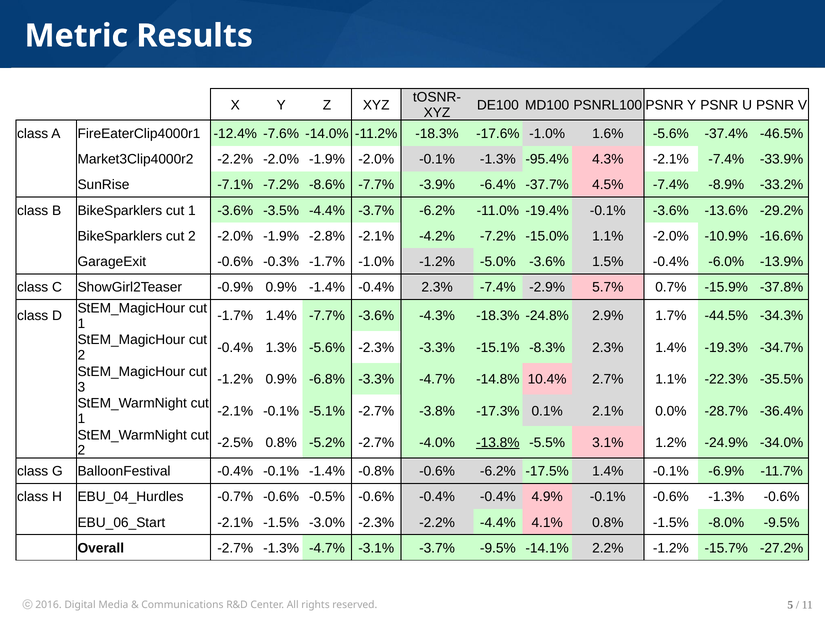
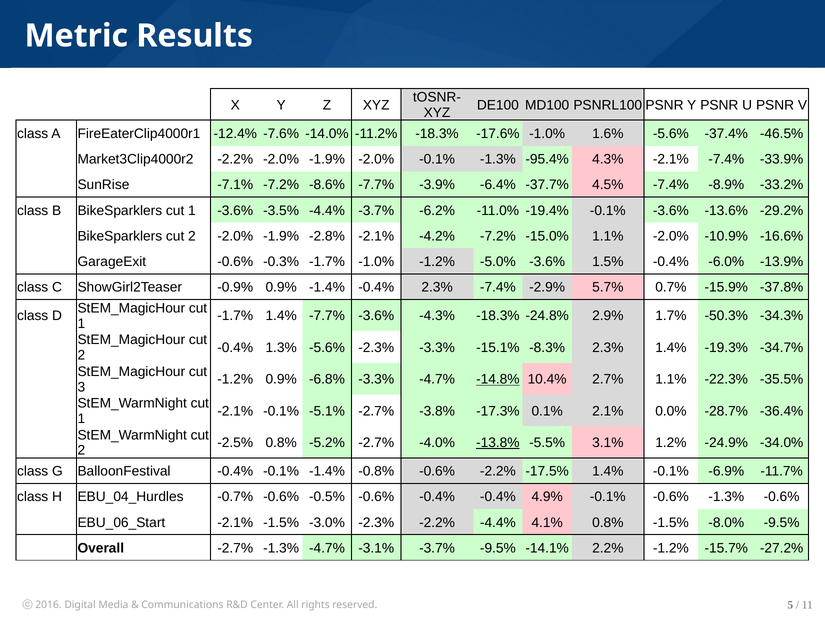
-44.5%: -44.5% -> -50.3%
-14.8% underline: none -> present
-0.6% -6.2%: -6.2% -> -2.2%
